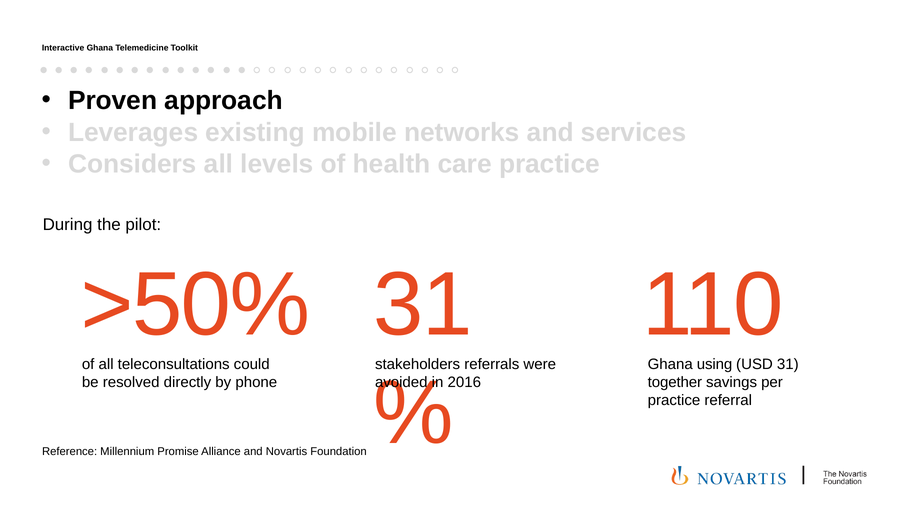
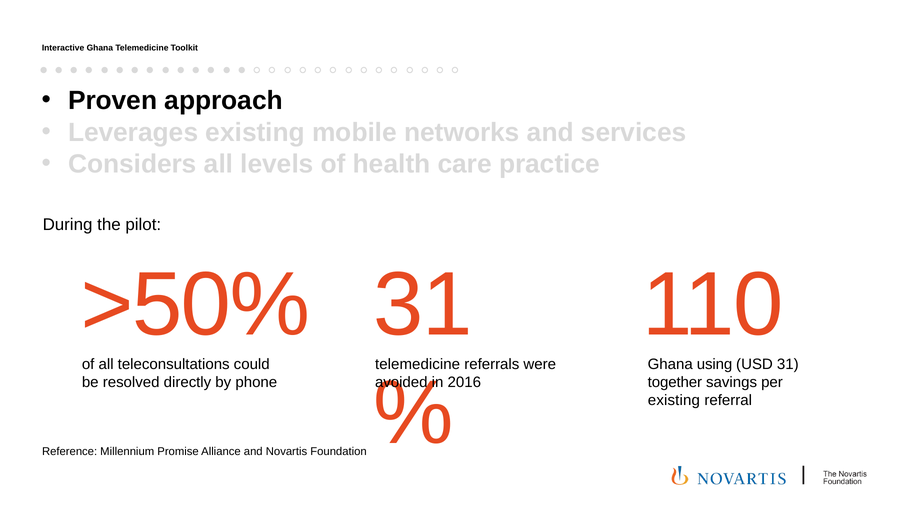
stakeholders at (418, 365): stakeholders -> telemedicine
practice at (674, 401): practice -> existing
